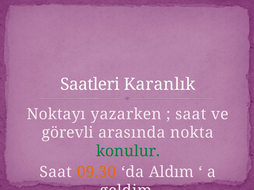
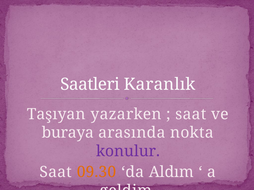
Noktayı: Noktayı -> Taşıyan
görevli: görevli -> buraya
konulur colour: green -> purple
